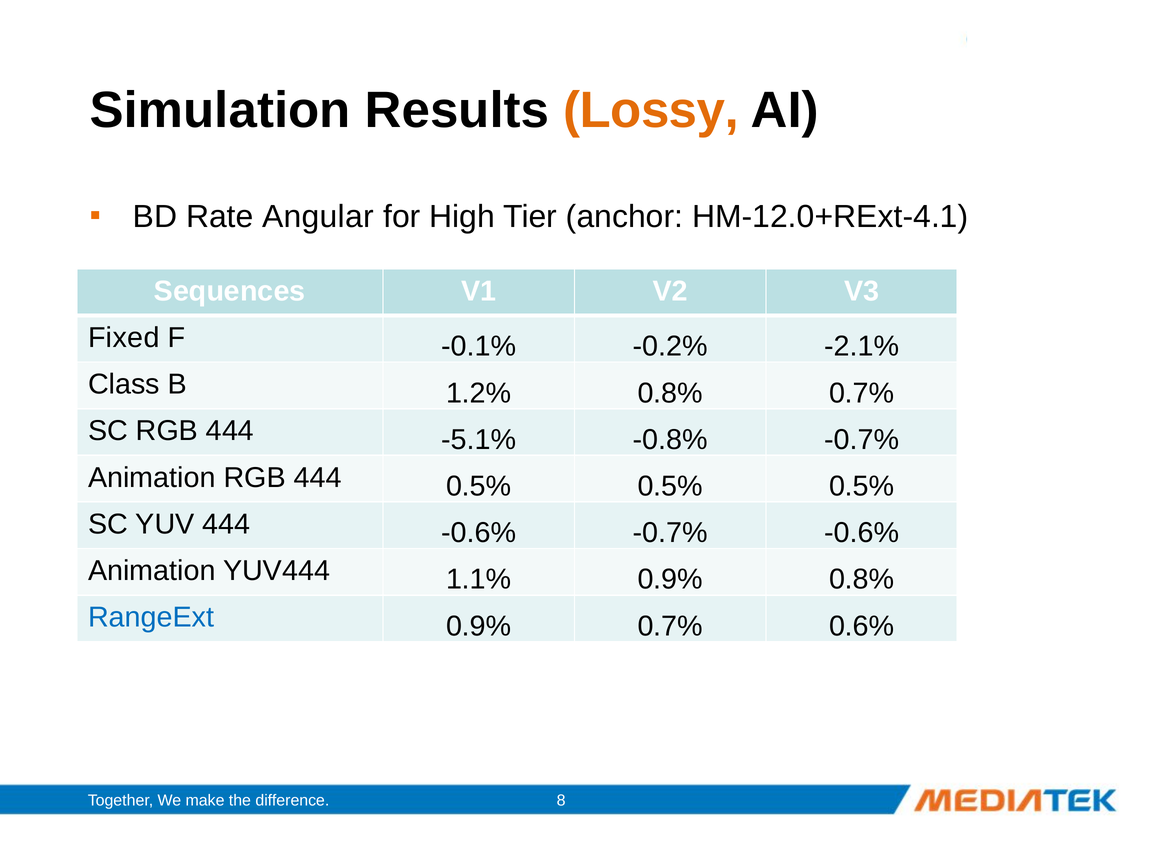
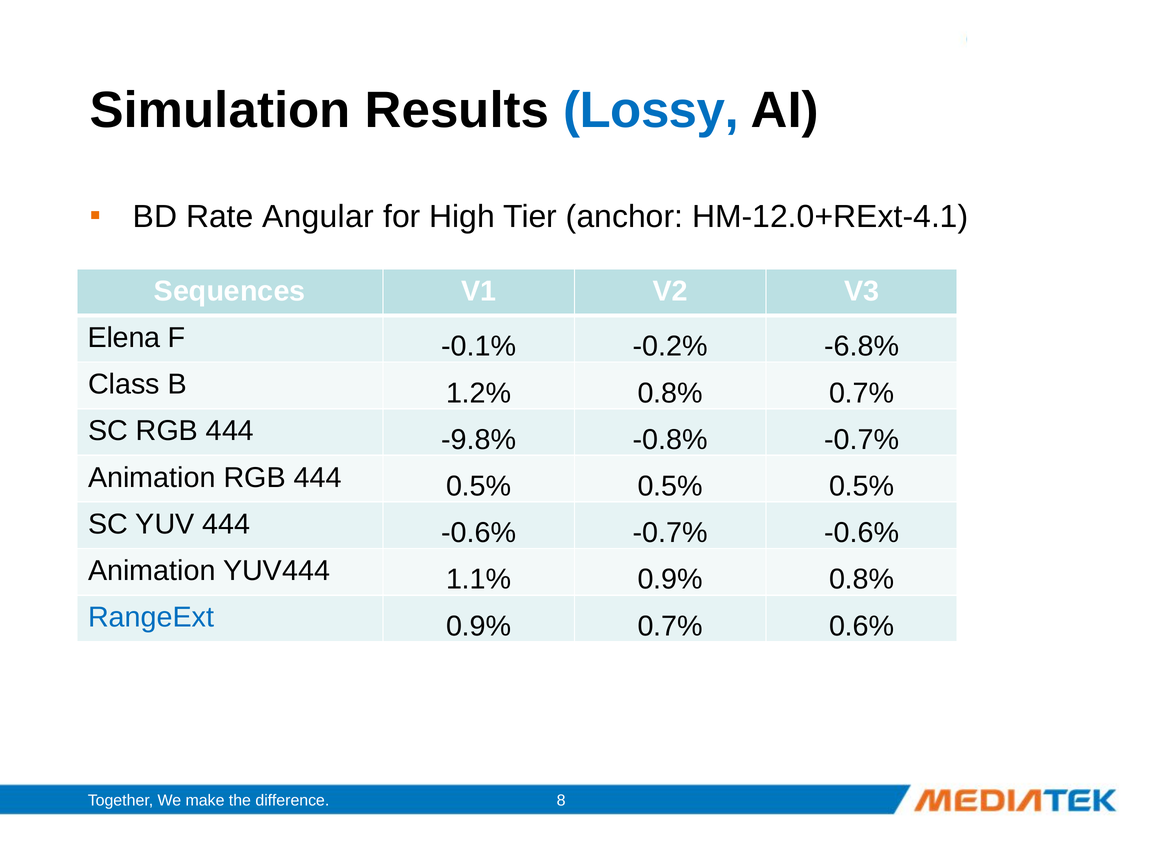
Lossy colour: orange -> blue
Fixed: Fixed -> Elena
-2.1%: -2.1% -> -6.8%
-5.1%: -5.1% -> -9.8%
